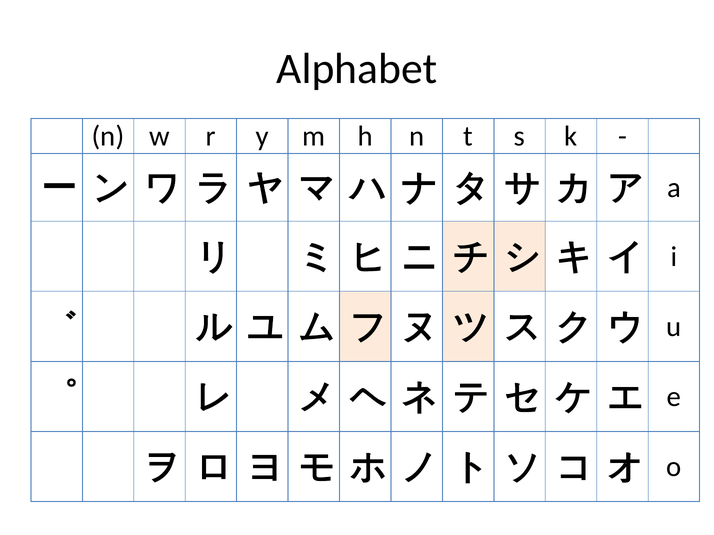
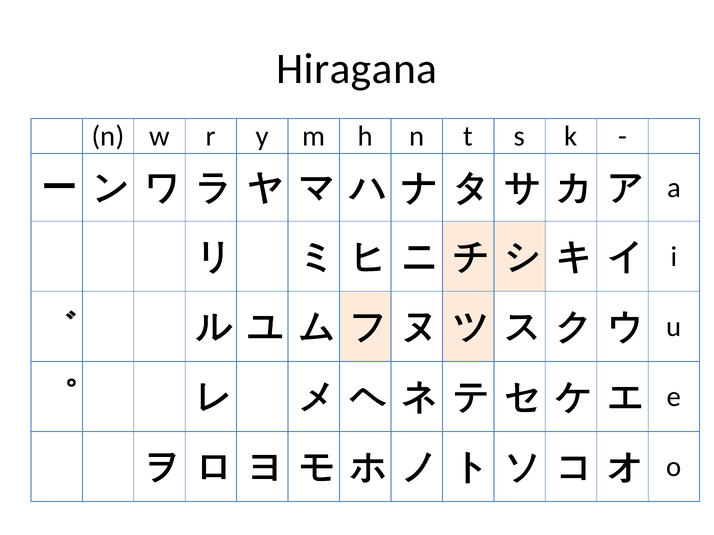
Alphabet: Alphabet -> Hiragana
